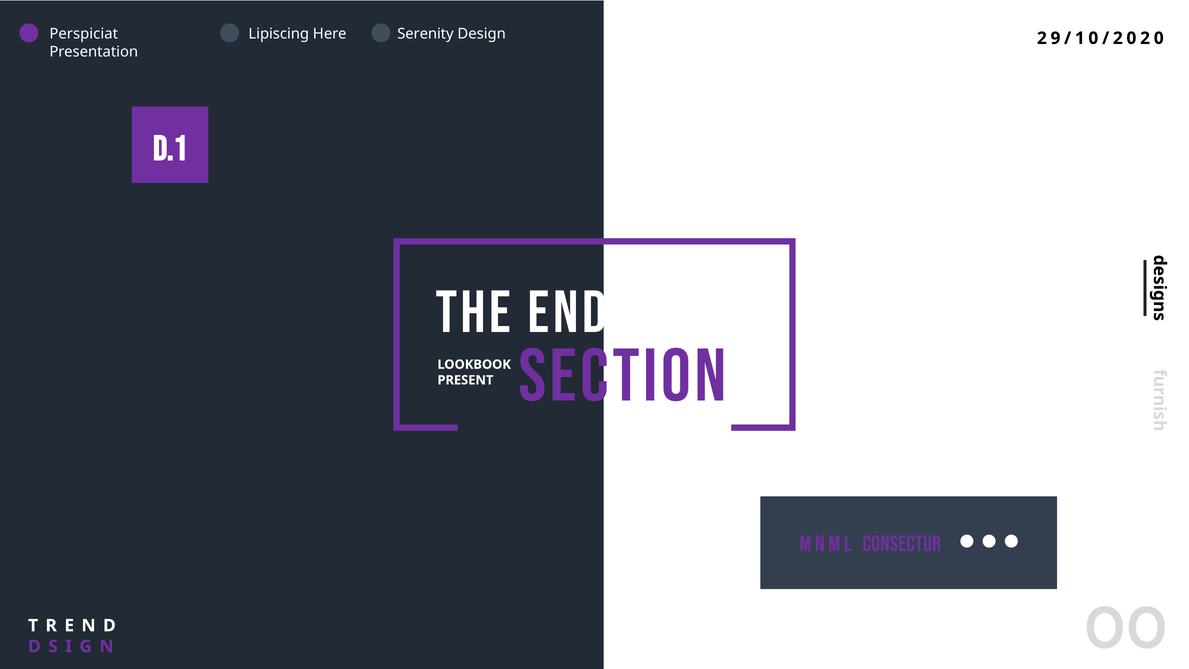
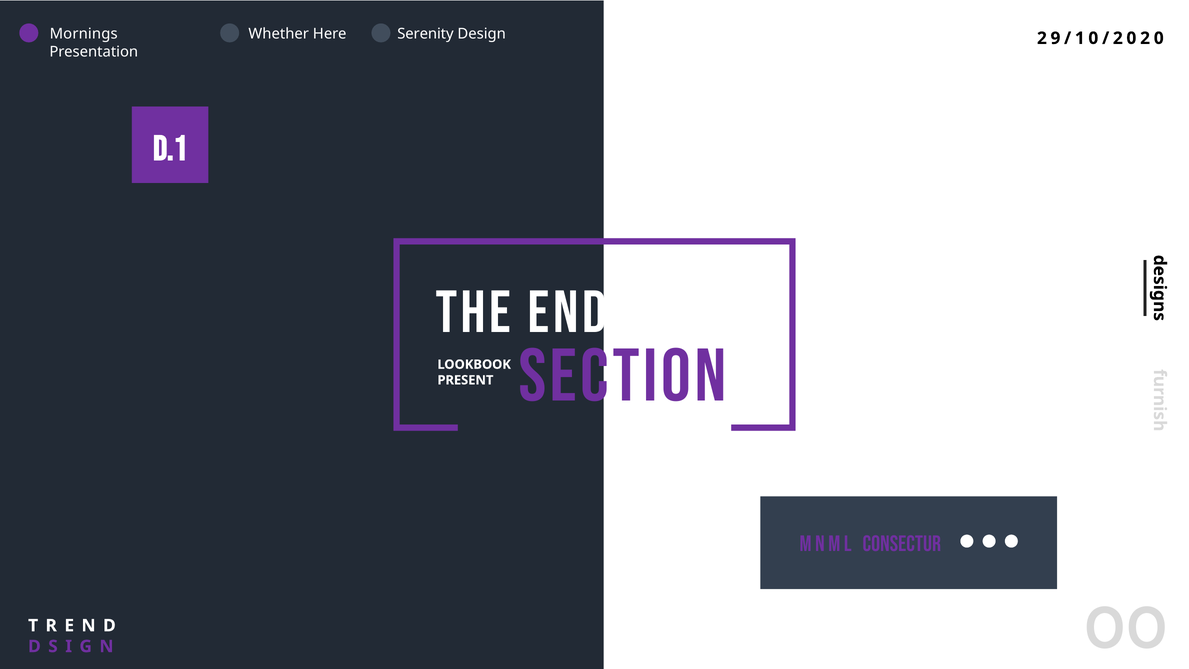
Perspiciat: Perspiciat -> Mornings
Lipiscing: Lipiscing -> Whether
